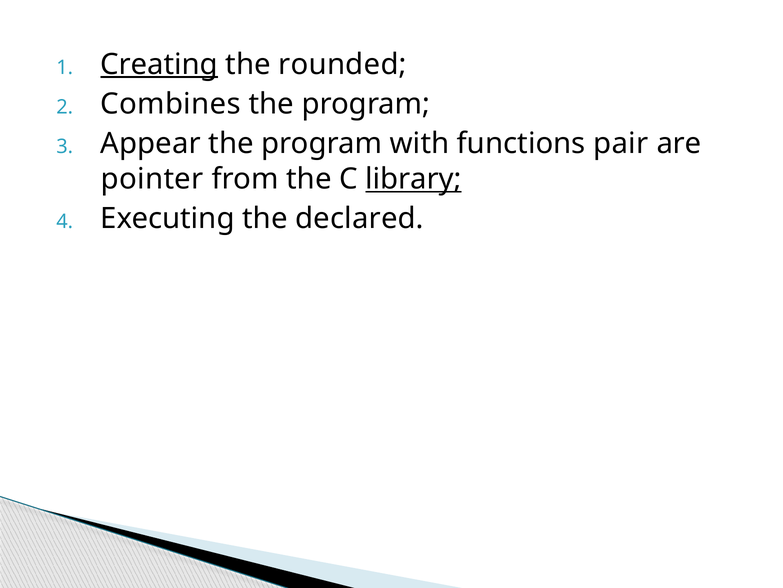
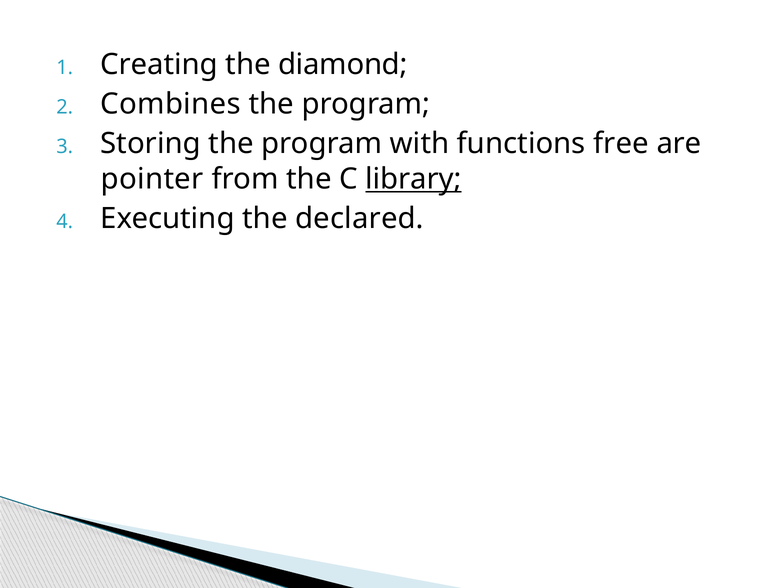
Creating underline: present -> none
rounded: rounded -> diamond
Appear: Appear -> Storing
pair: pair -> free
